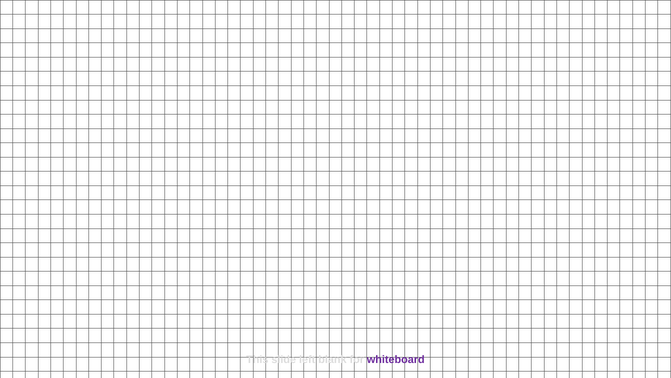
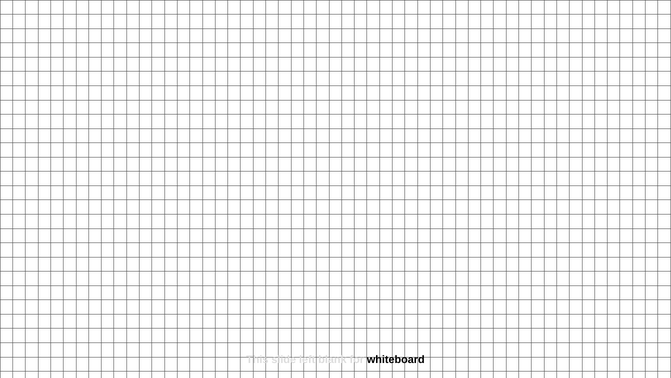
whiteboard colour: purple -> black
